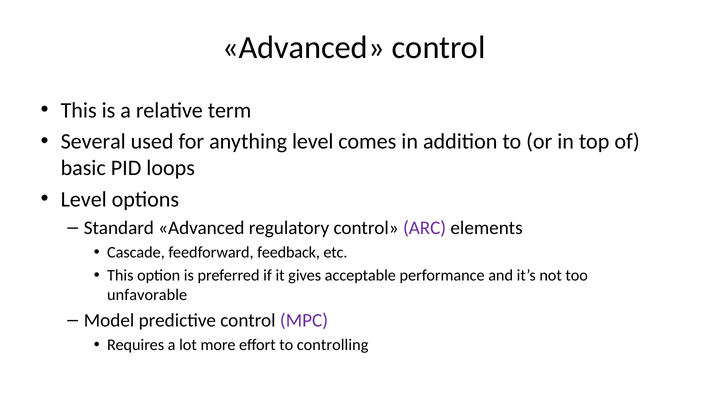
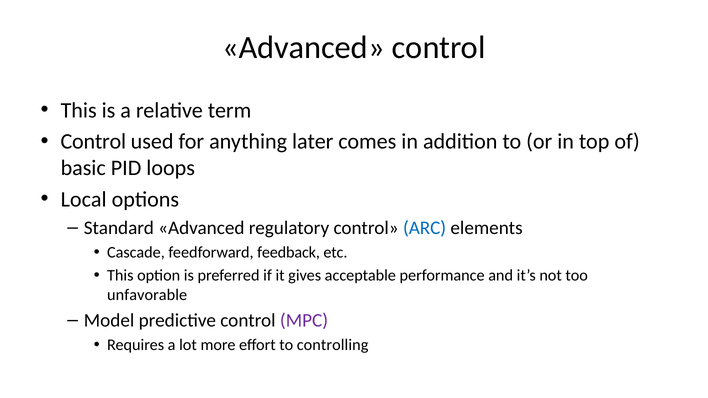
Several at (93, 142): Several -> Control
anything level: level -> later
Level at (84, 199): Level -> Local
ARC colour: purple -> blue
